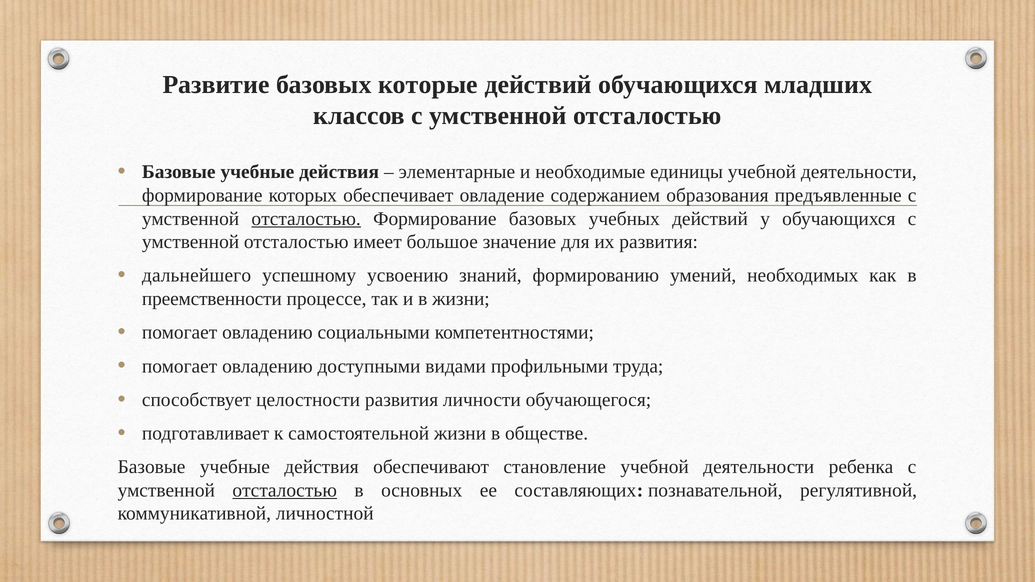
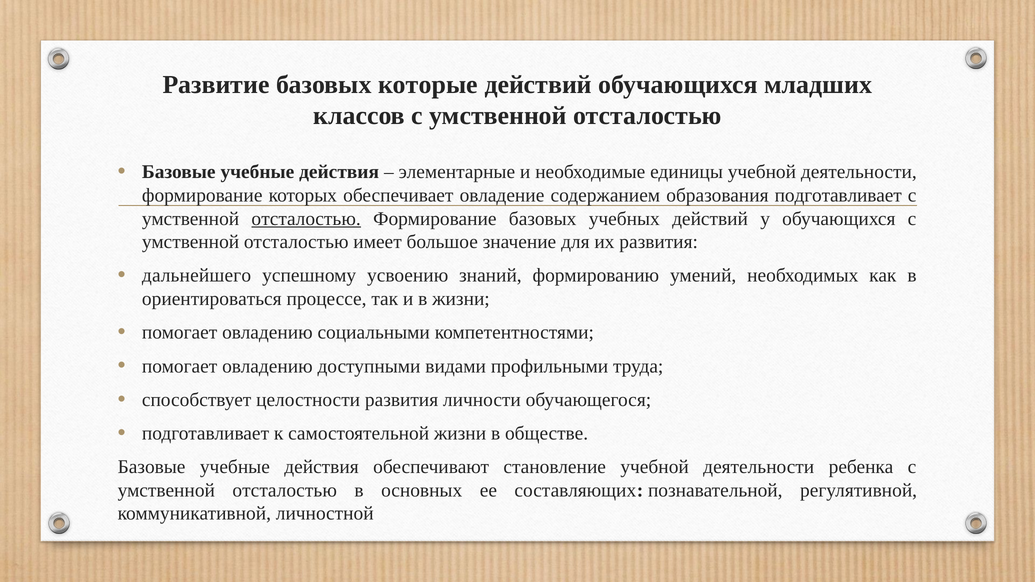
образования предъявленные: предъявленные -> подготавливает
преемственности: преемственности -> ориентироваться
отсталостью at (285, 490) underline: present -> none
